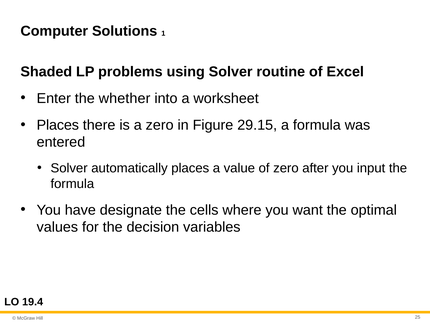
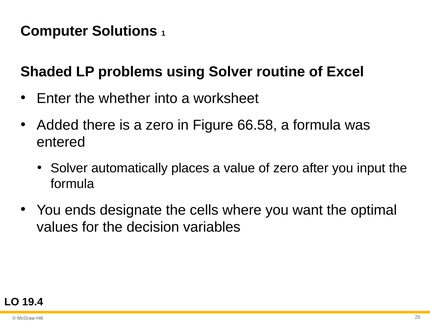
Places at (58, 125): Places -> Added
29.15: 29.15 -> 66.58
have: have -> ends
